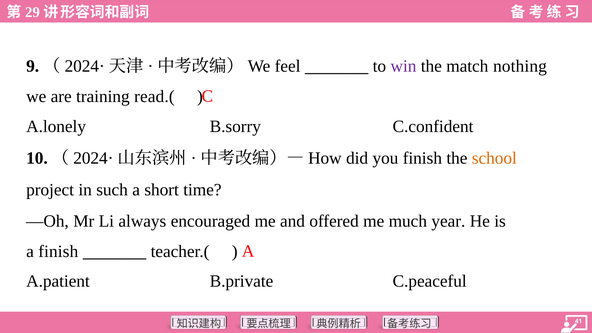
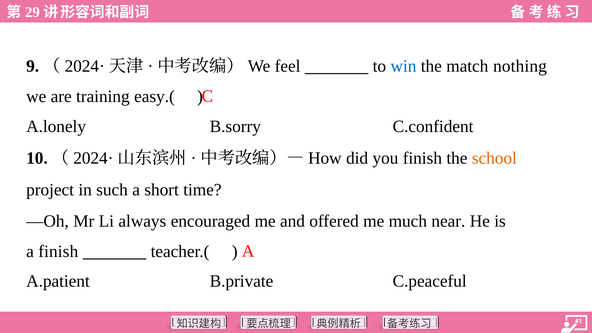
win colour: purple -> blue
read.(: read.( -> easy.(
year: year -> near
